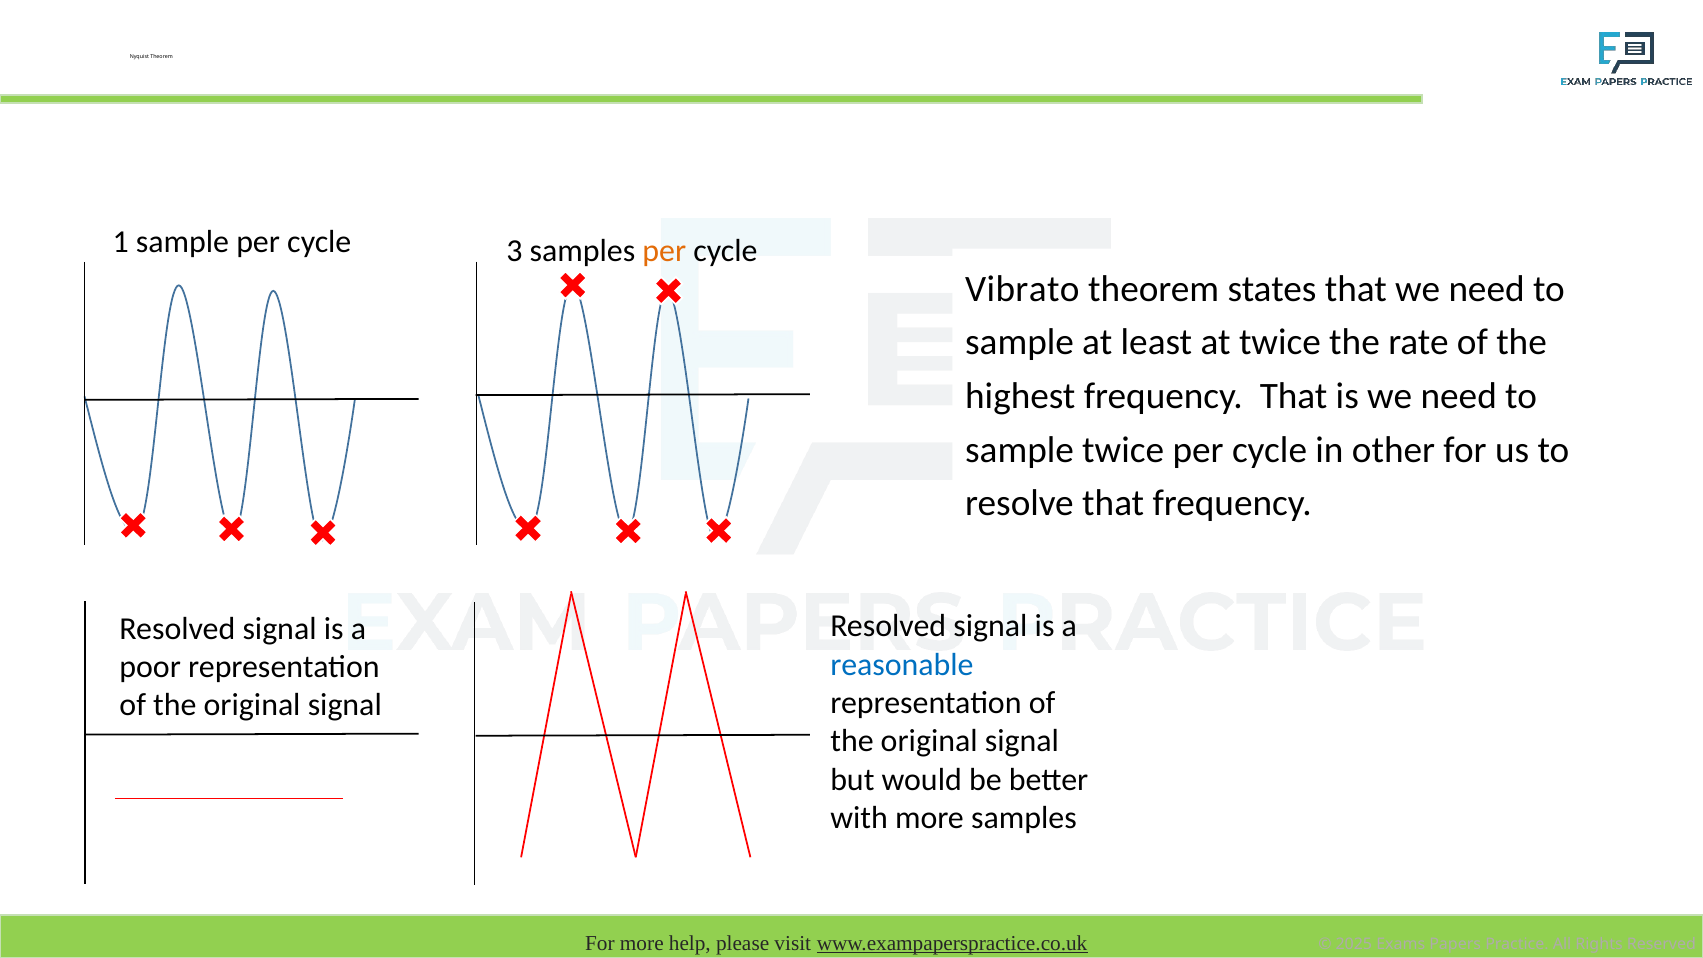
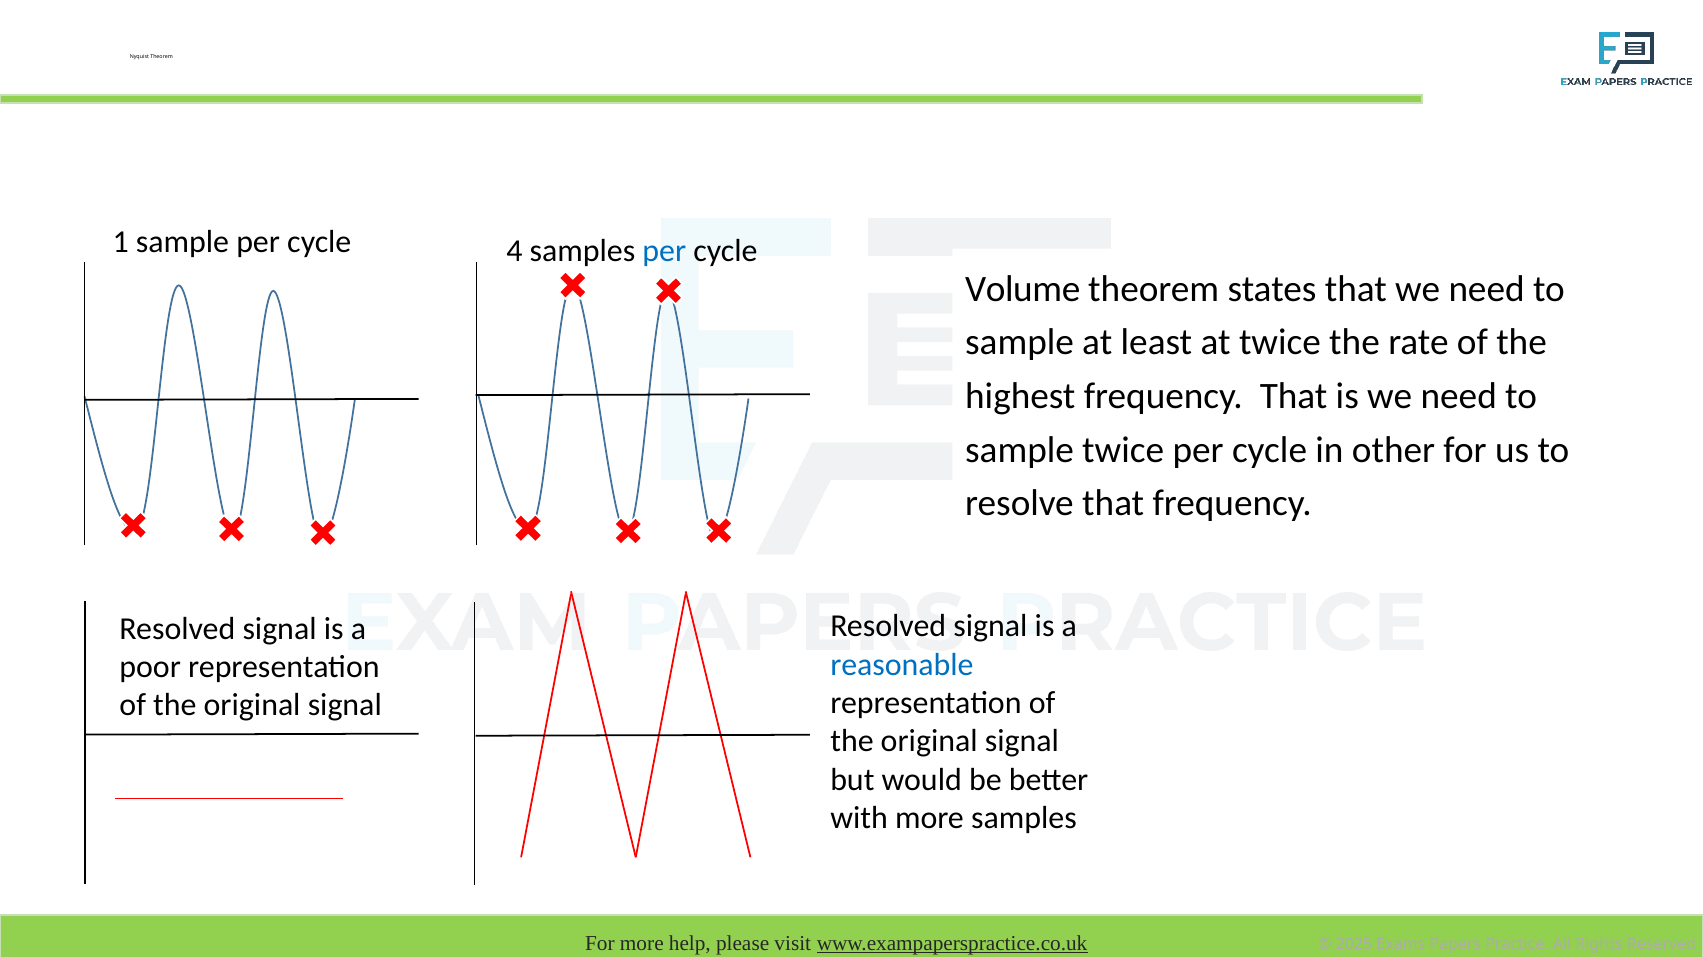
3: 3 -> 4
per at (664, 250) colour: orange -> blue
Vibrato: Vibrato -> Volume
